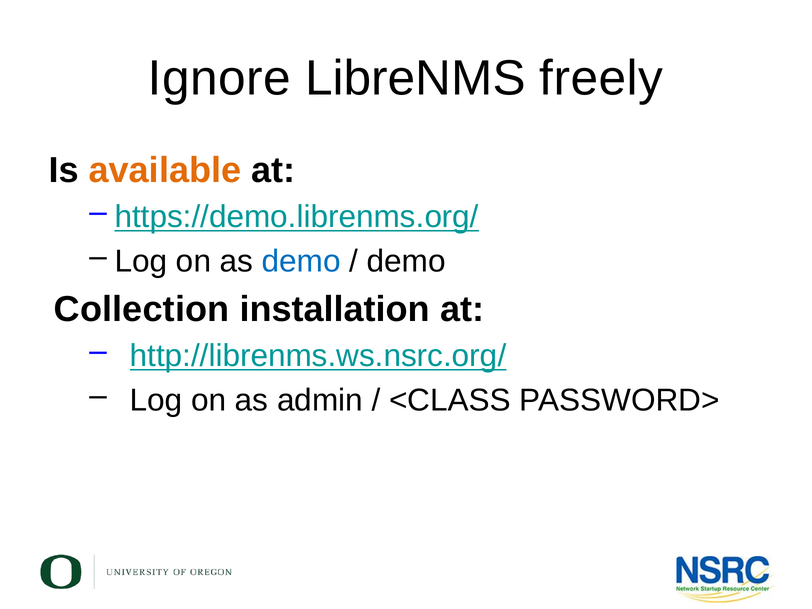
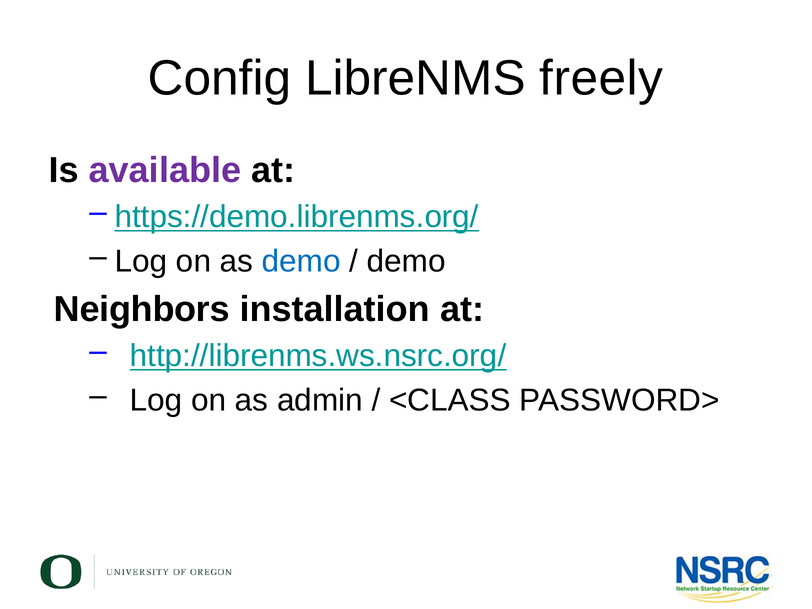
Ignore: Ignore -> Config
available colour: orange -> purple
Collection: Collection -> Neighbors
